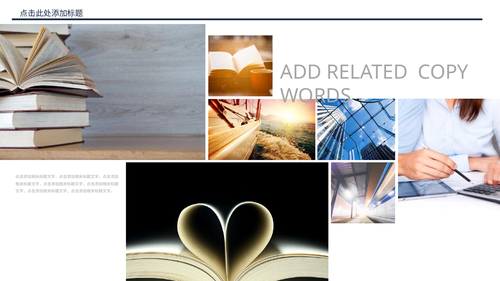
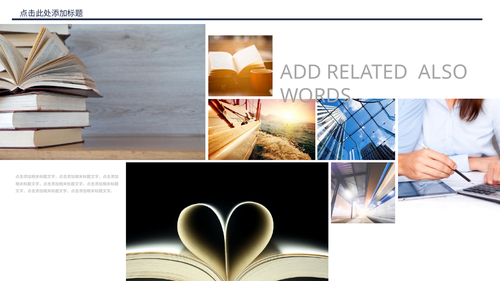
COPY: COPY -> ALSO
